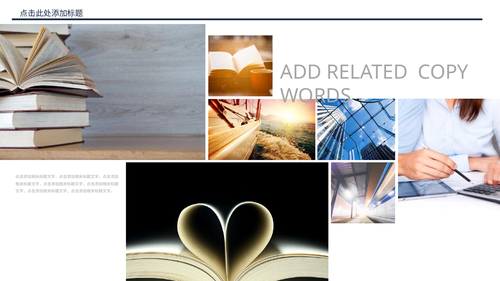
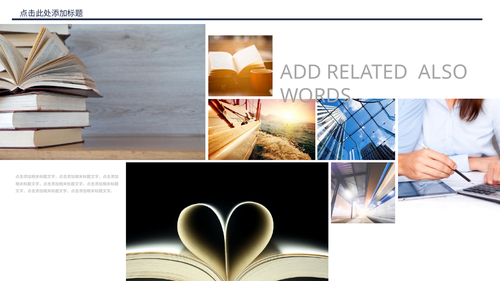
COPY: COPY -> ALSO
